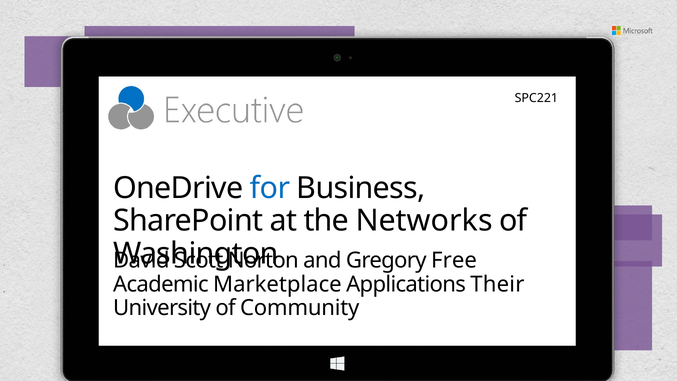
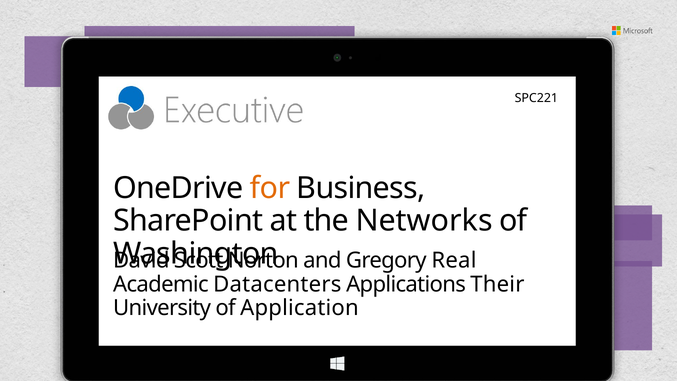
for colour: blue -> orange
Free: Free -> Real
Marketplace: Marketplace -> Datacenters
Community: Community -> Application
